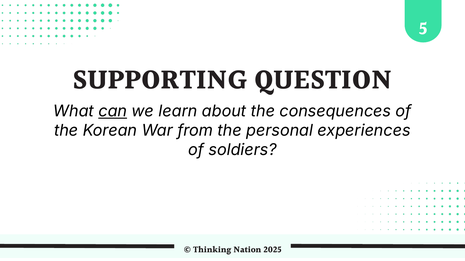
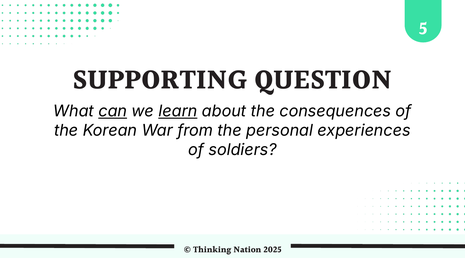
learn underline: none -> present
